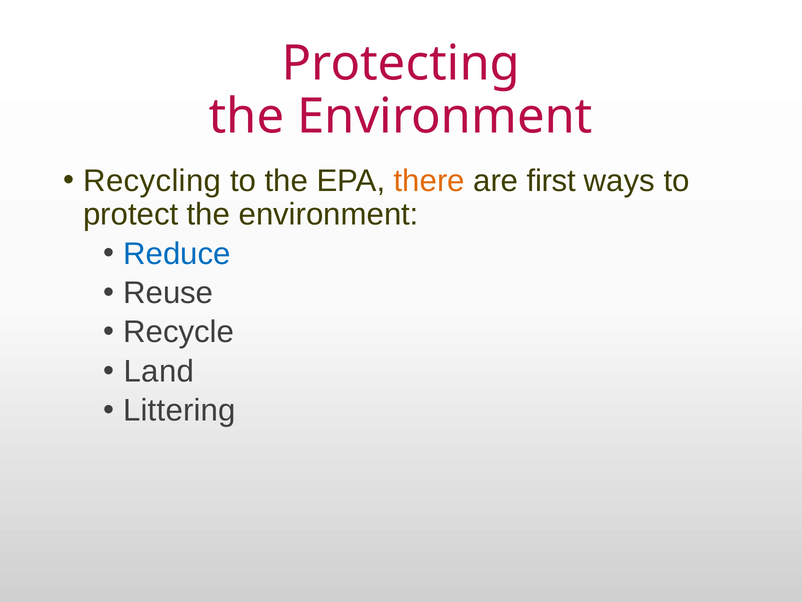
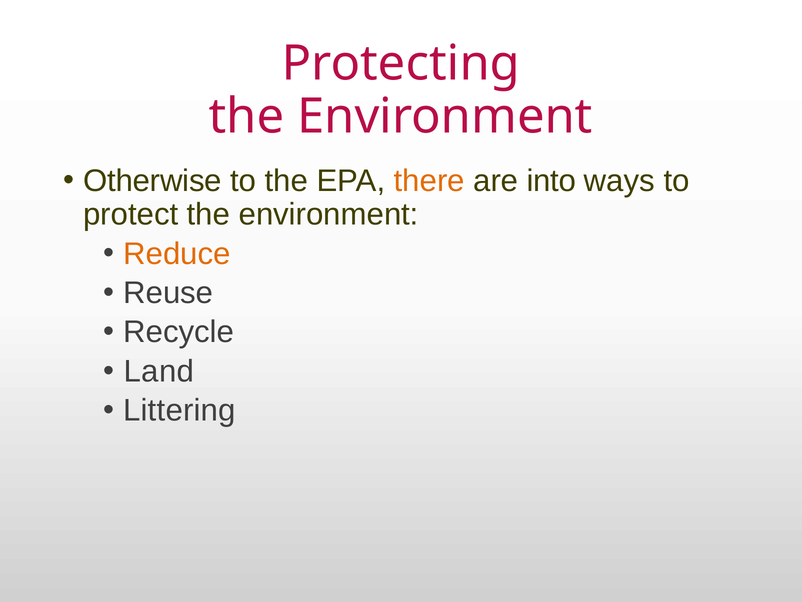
Recycling: Recycling -> Otherwise
first: first -> into
Reduce colour: blue -> orange
